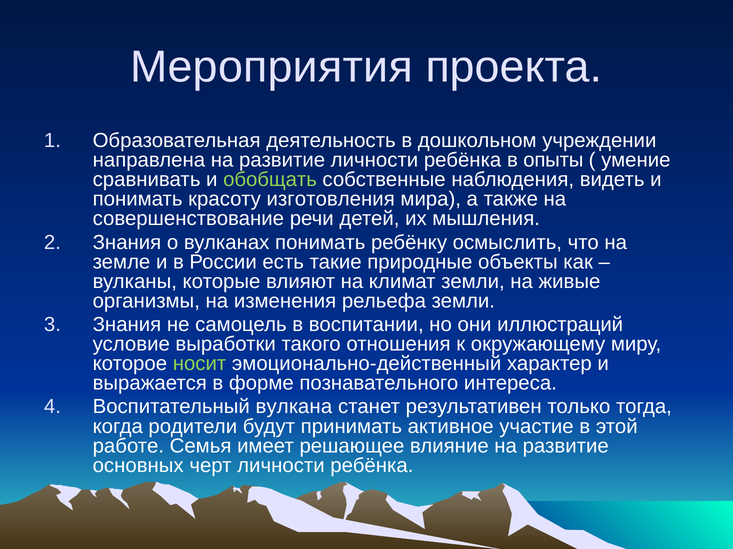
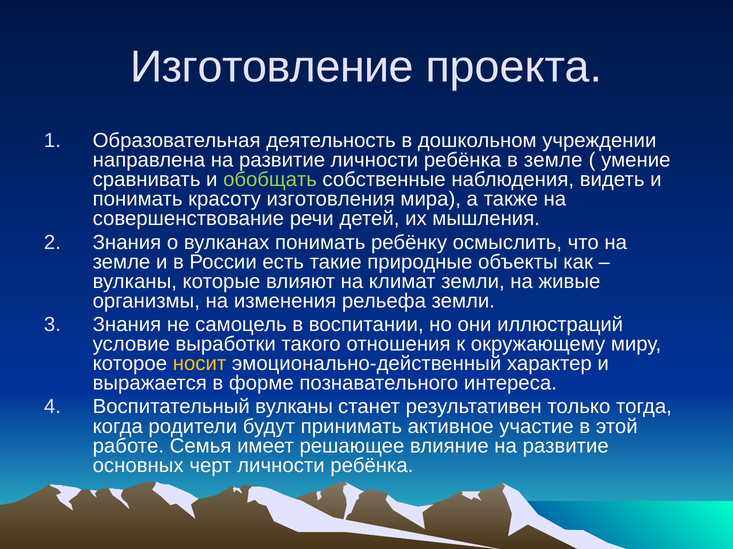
Мероприятия: Мероприятия -> Изготовление
в опыты: опыты -> земле
носит colour: light green -> yellow
Воспитательный вулкана: вулкана -> вулканы
